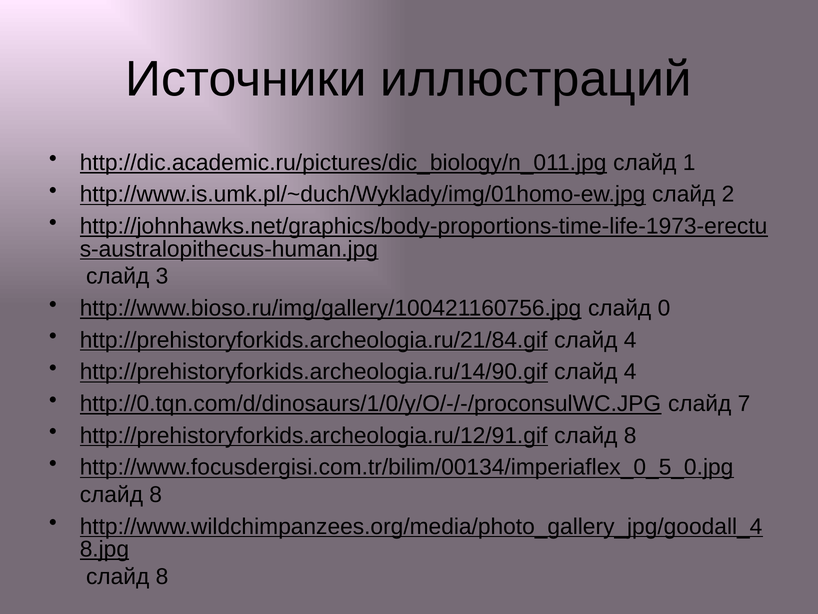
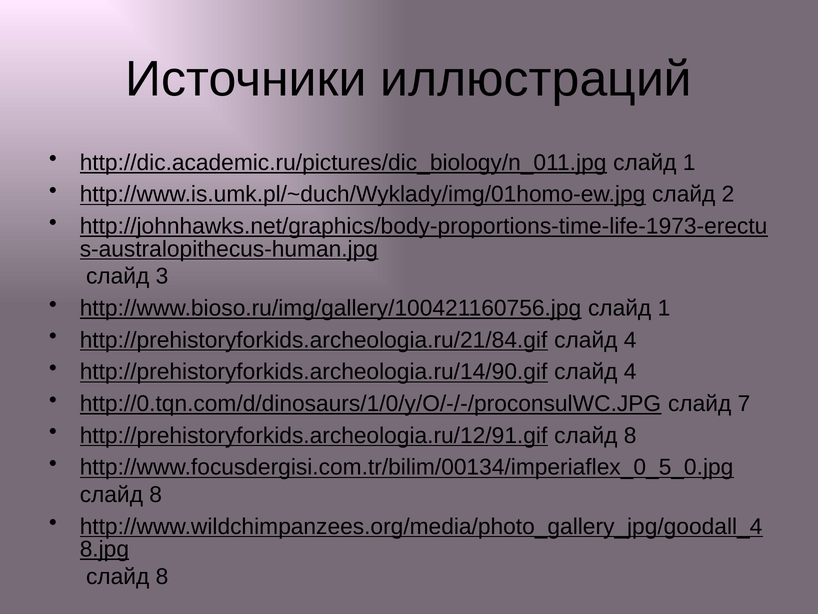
http://www.bioso.ru/img/gallery/100421160756.jpg слайд 0: 0 -> 1
